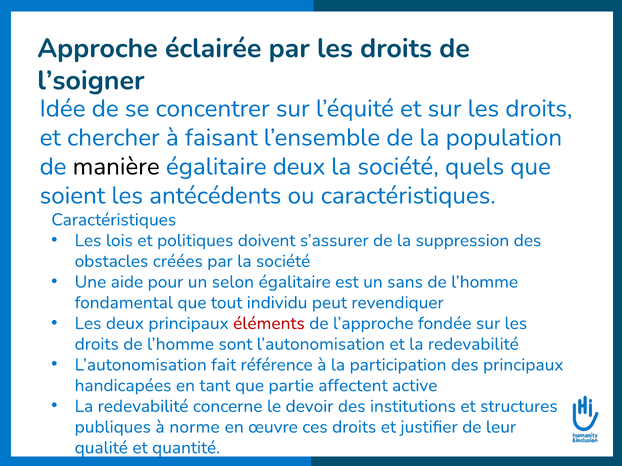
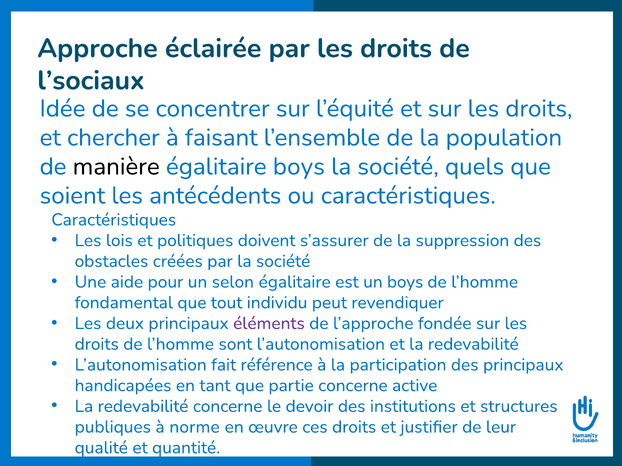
l’soigner: l’soigner -> l’sociaux
égalitaire deux: deux -> boys
un sans: sans -> boys
éléments colour: red -> purple
partie affectent: affectent -> concerne
